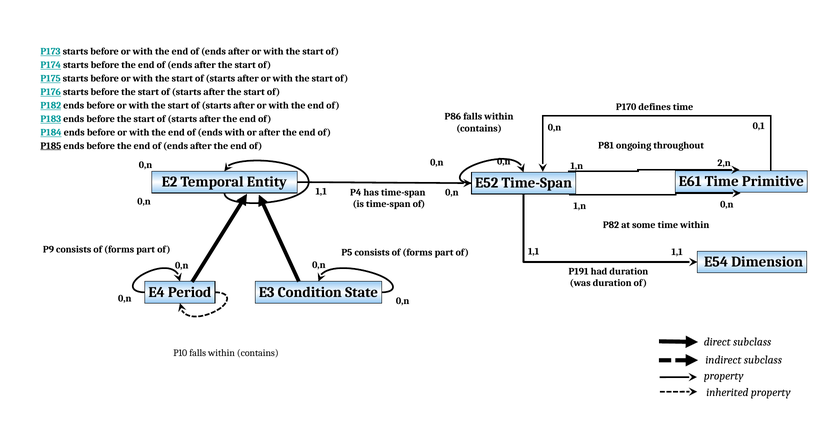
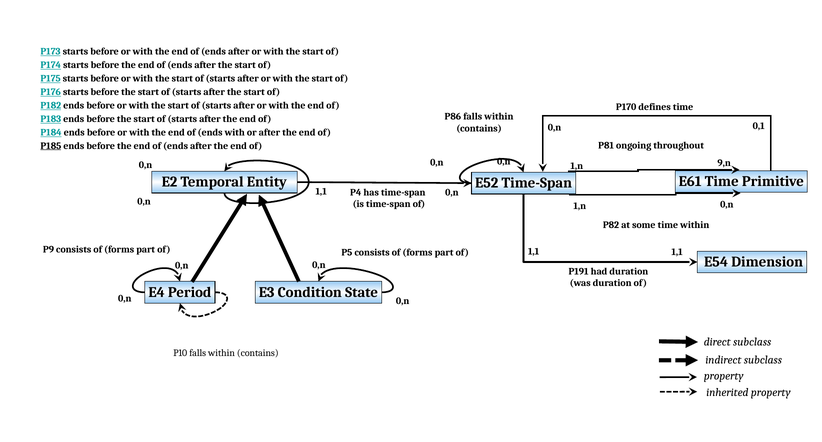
2,n: 2,n -> 9,n
